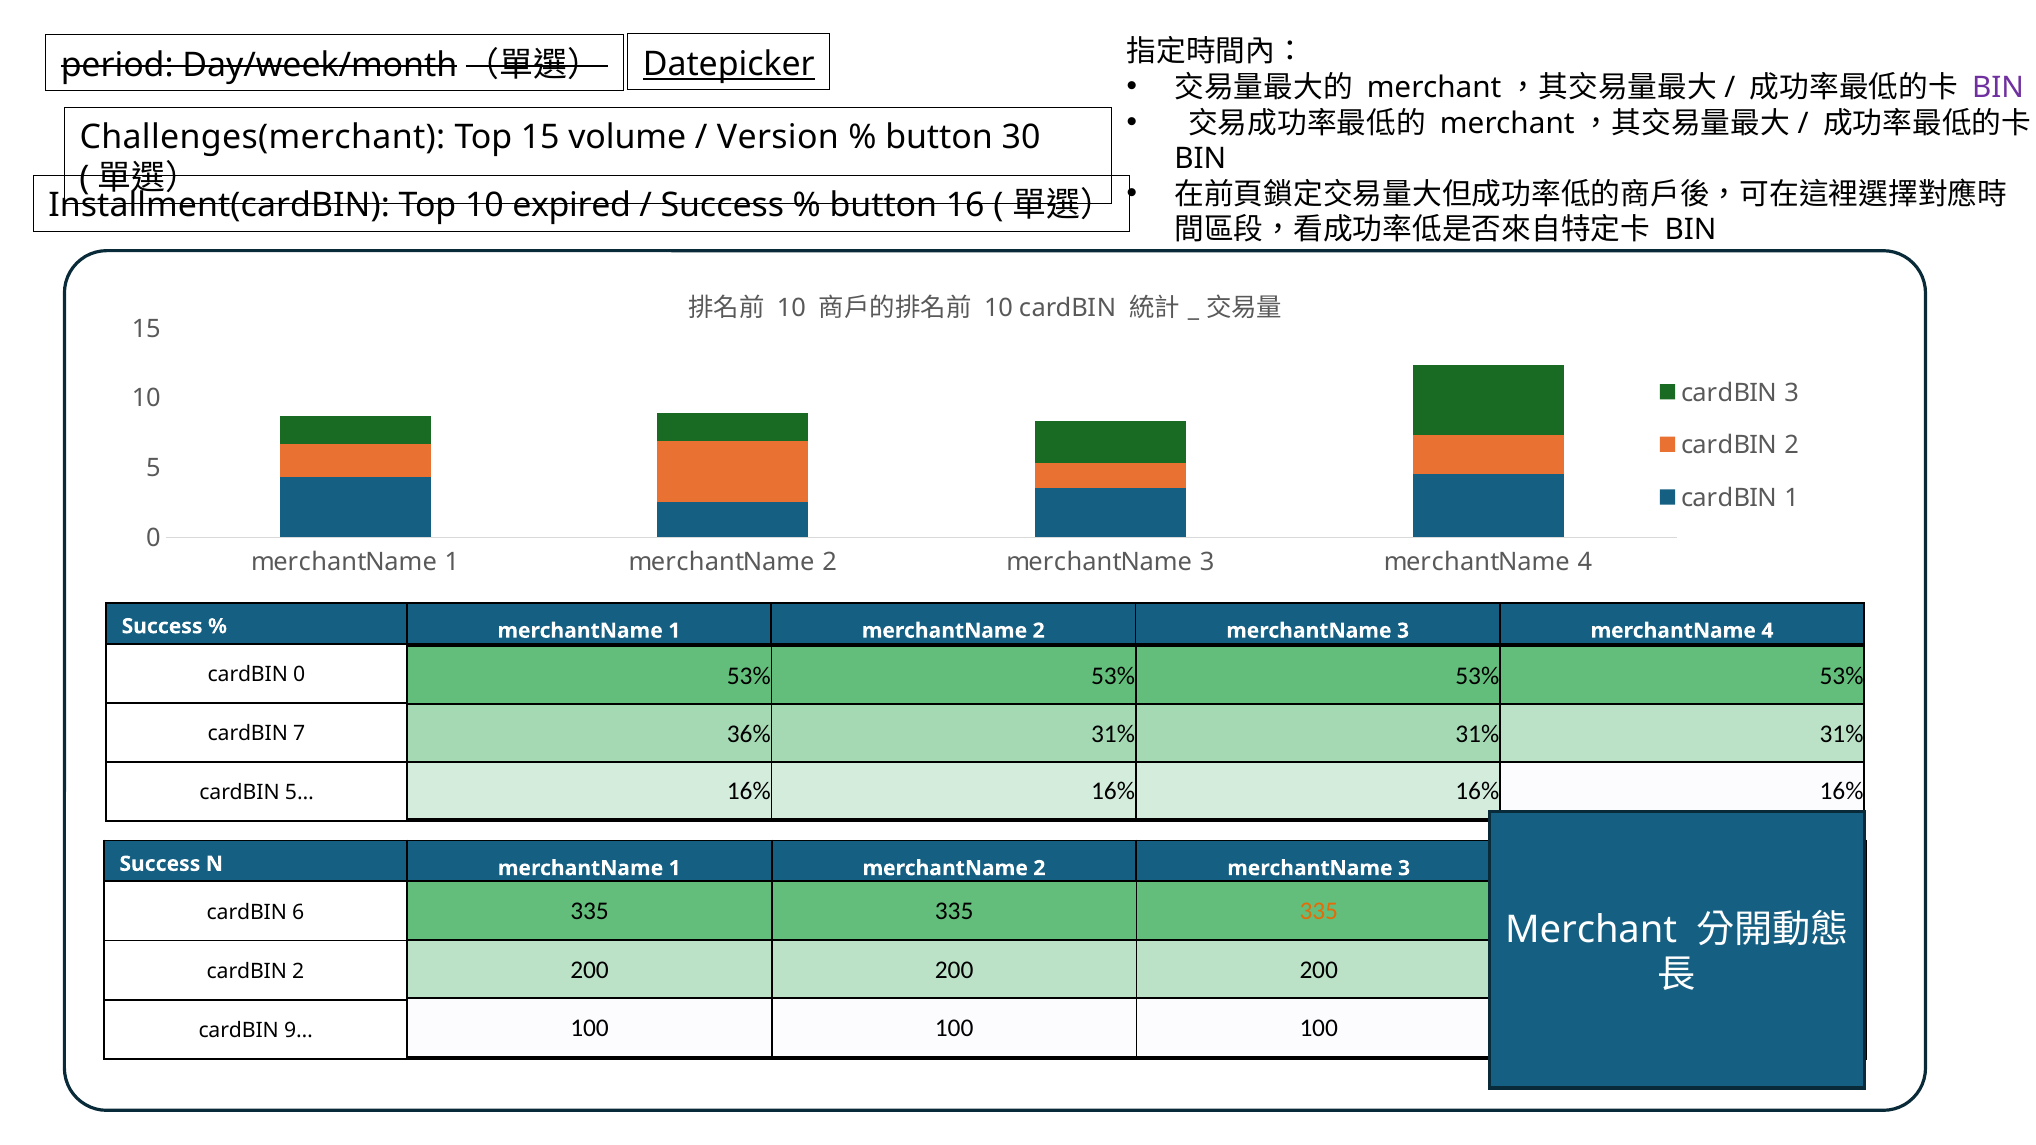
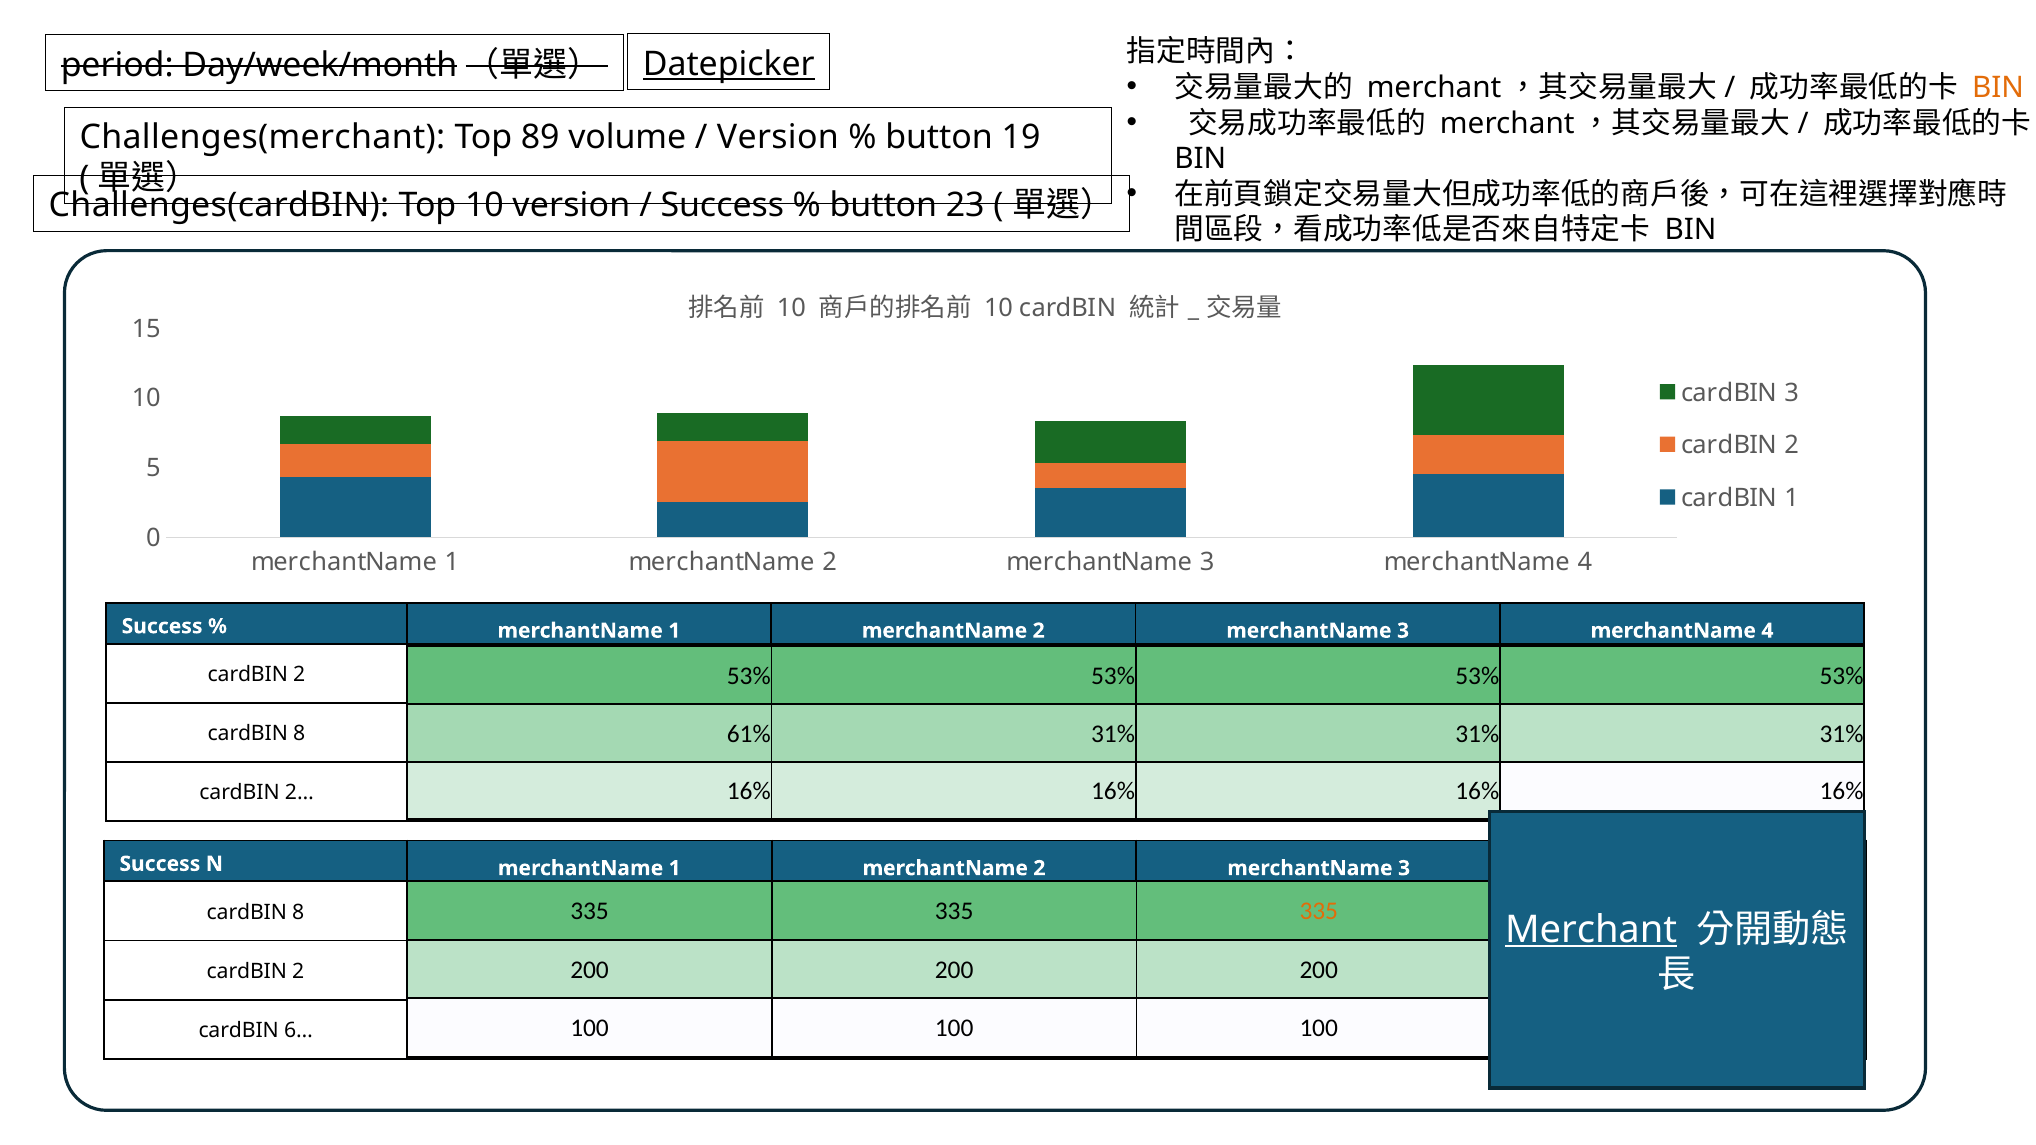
BIN at (1998, 88) colour: purple -> orange
Top 15: 15 -> 89
30: 30 -> 19
Installment(cardBIN: Installment(cardBIN -> Challenges(cardBIN
10 expired: expired -> version
16: 16 -> 23
0 at (299, 675): 0 -> 2
36%: 36% -> 61%
7 at (299, 734): 7 -> 8
5…: 5… -> 2…
6 at (298, 912): 6 -> 8
Merchant underline: none -> present
9…: 9… -> 6…
